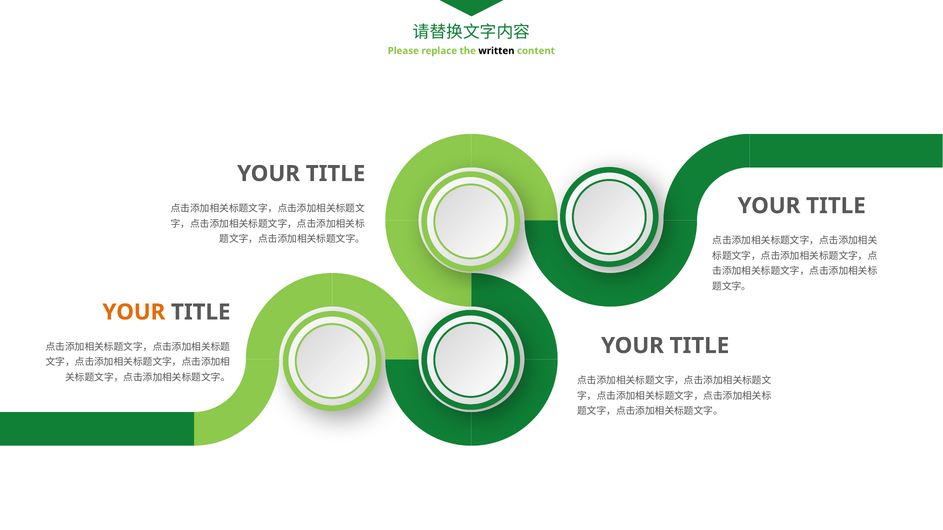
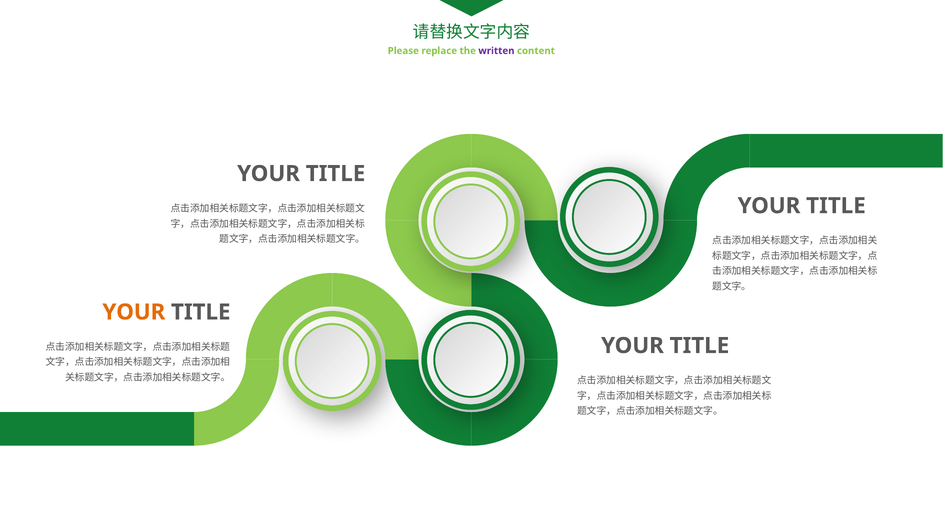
written colour: black -> purple
